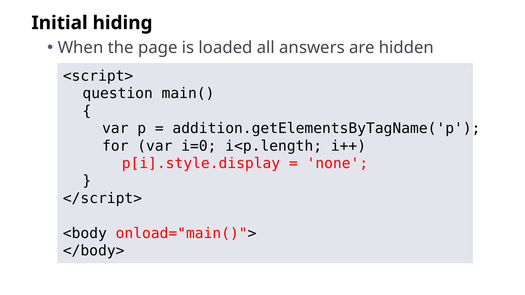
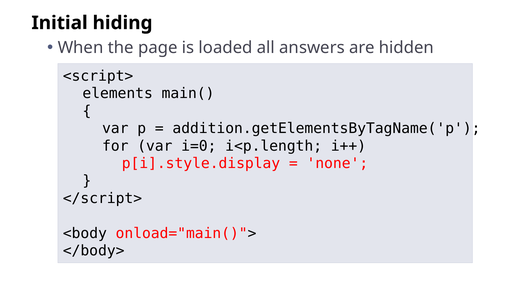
question: question -> elements
